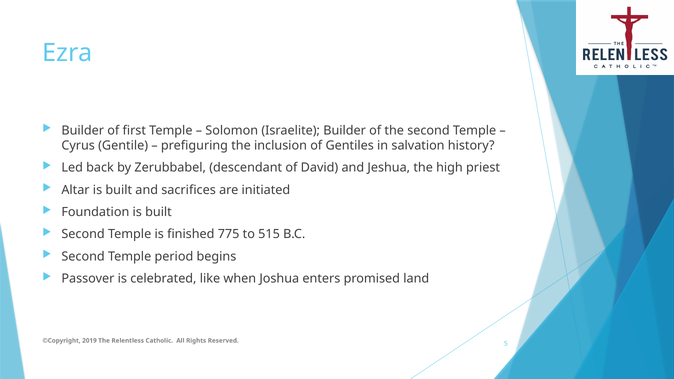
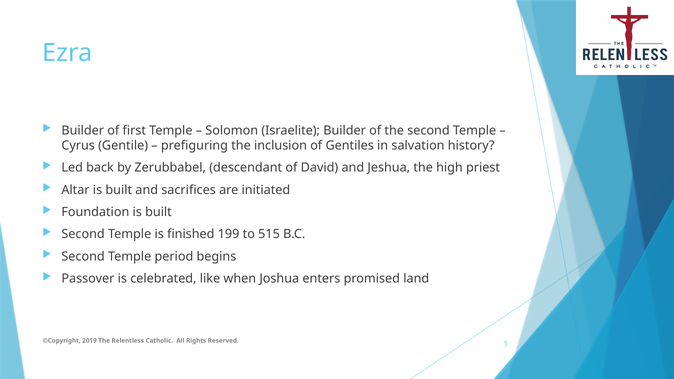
775: 775 -> 199
